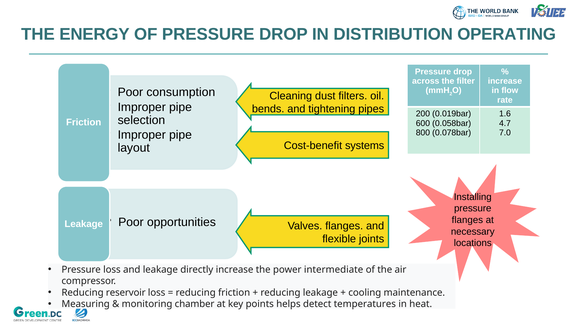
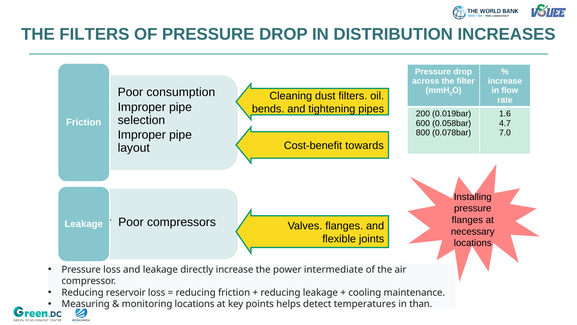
THE ENERGY: ENERGY -> FILTERS
OPERATING: OPERATING -> INCREASES
systems: systems -> towards
opportunities: opportunities -> compressors
monitoring chamber: chamber -> locations
heat: heat -> than
